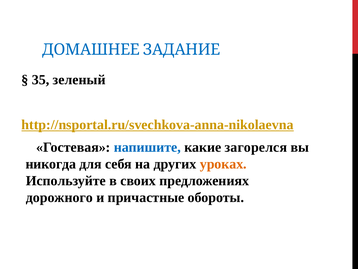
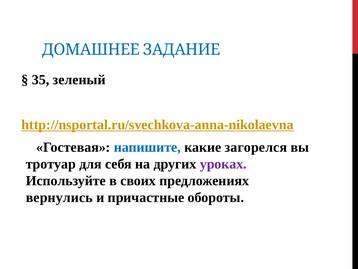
никогда: никогда -> тротуар
уроках colour: orange -> purple
дорожного: дорожного -> вернулись
